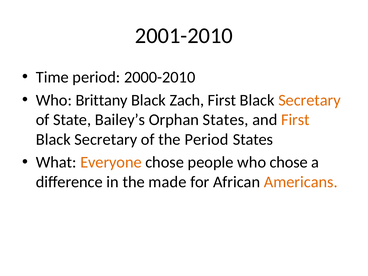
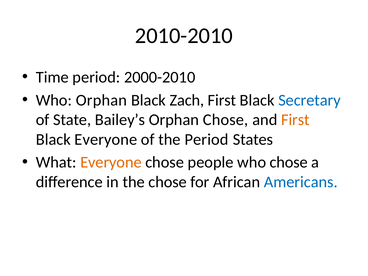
2001-2010: 2001-2010 -> 2010-2010
Who Brittany: Brittany -> Orphan
Secretary at (309, 100) colour: orange -> blue
Orphan States: States -> Chose
Secretary at (106, 139): Secretary -> Everyone
the made: made -> chose
Americans colour: orange -> blue
